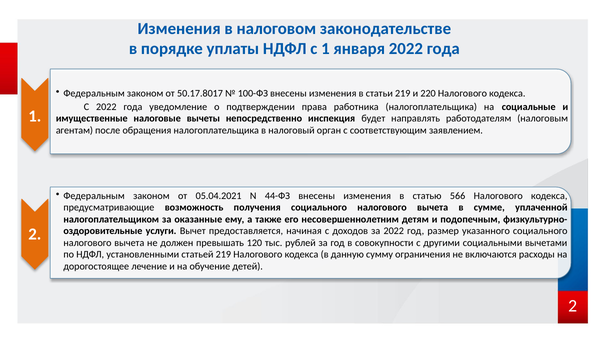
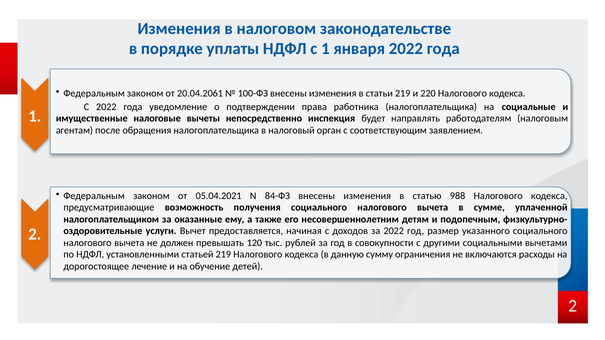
50.17.8017: 50.17.8017 -> 20.04.2061
44-ФЗ: 44-ФЗ -> 84-ФЗ
566: 566 -> 988
